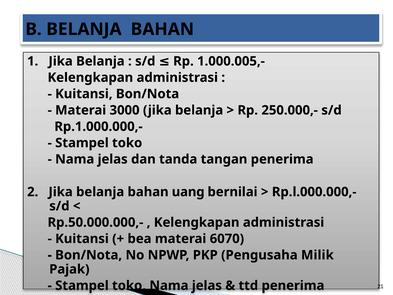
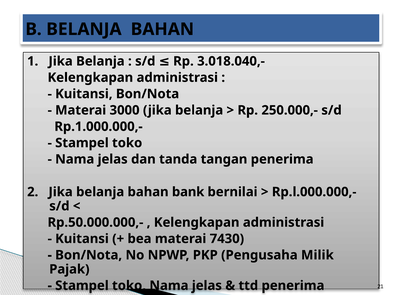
1.000.005,-: 1.000.005,- -> 3.018.040,-
uang: uang -> bank
6070: 6070 -> 7430
